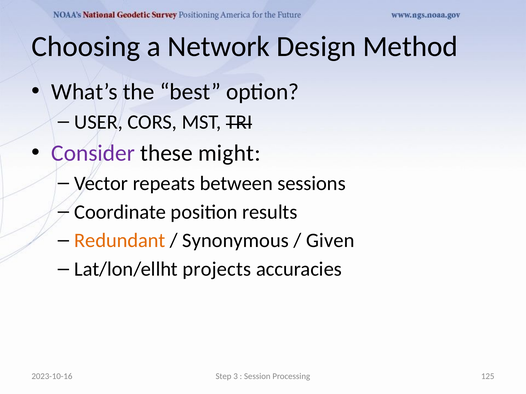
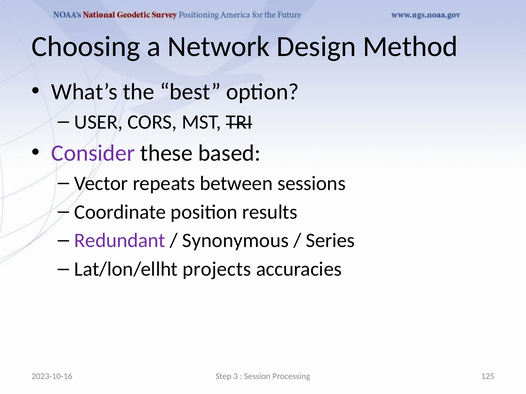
might: might -> based
Redundant colour: orange -> purple
Given: Given -> Series
